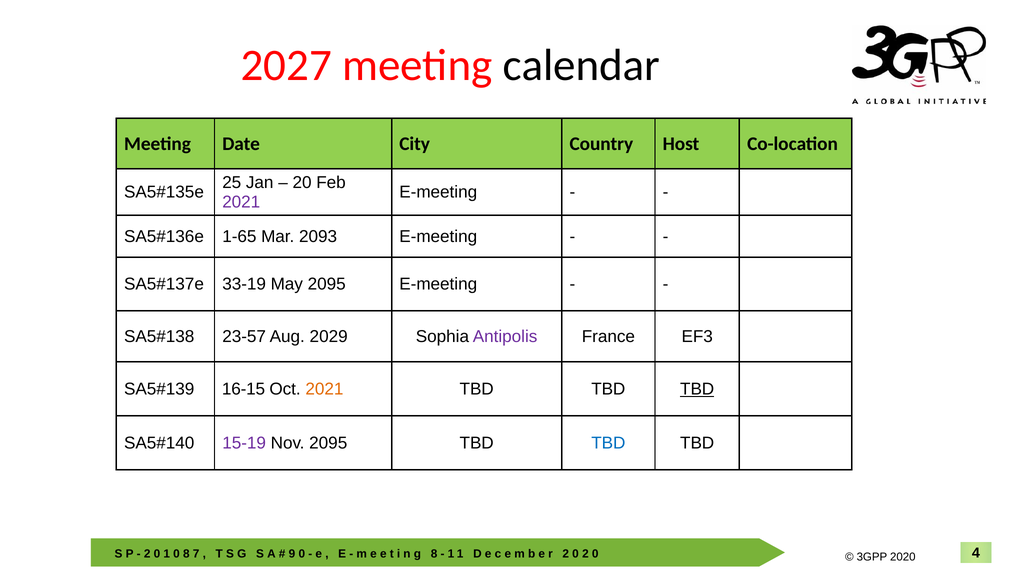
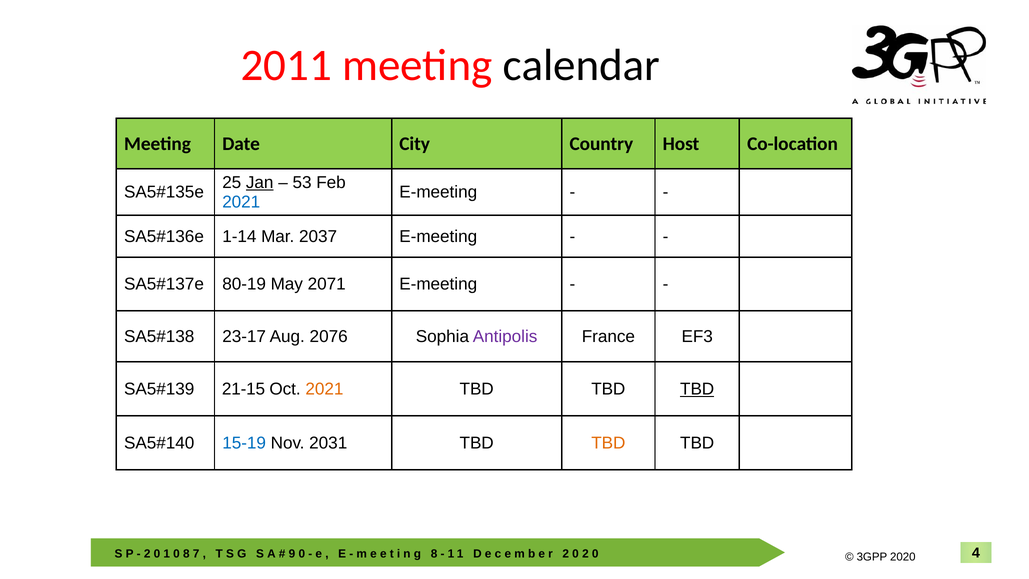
2027: 2027 -> 2011
Jan underline: none -> present
20: 20 -> 53
2021 at (241, 202) colour: purple -> blue
1-65: 1-65 -> 1-14
2093: 2093 -> 2037
33-19: 33-19 -> 80-19
May 2095: 2095 -> 2071
23-57: 23-57 -> 23-17
2029: 2029 -> 2076
16-15: 16-15 -> 21-15
15-19 colour: purple -> blue
Nov 2095: 2095 -> 2031
TBD at (608, 443) colour: blue -> orange
